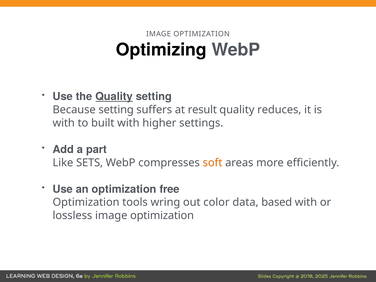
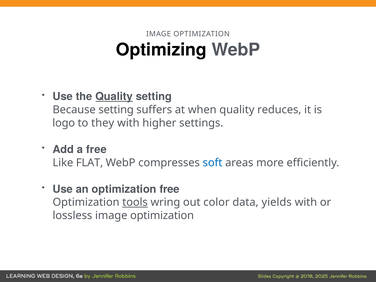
result: result -> when
with at (64, 123): with -> logo
built: built -> they
a part: part -> free
SETS: SETS -> FLAT
soft colour: orange -> blue
tools underline: none -> present
based: based -> yields
